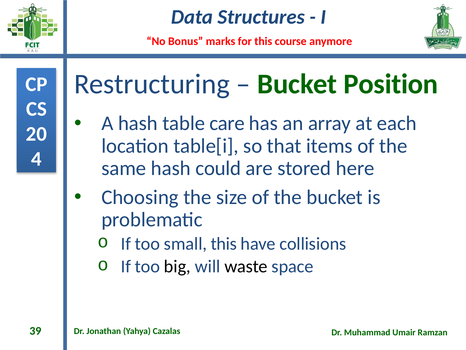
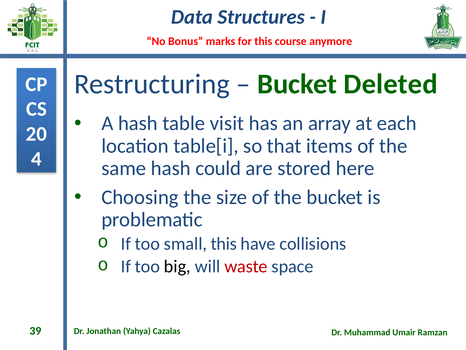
Position: Position -> Deleted
care: care -> visit
waste colour: black -> red
